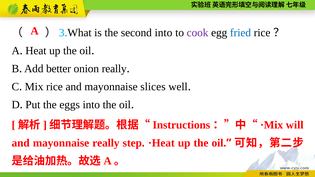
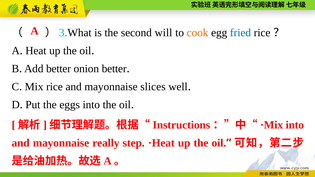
second into: into -> will
cook colour: purple -> orange
onion really: really -> better
will at (295, 125): will -> into
